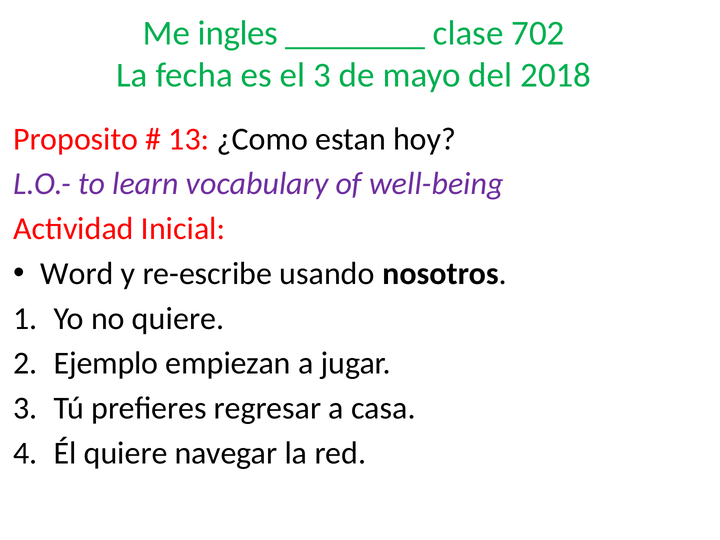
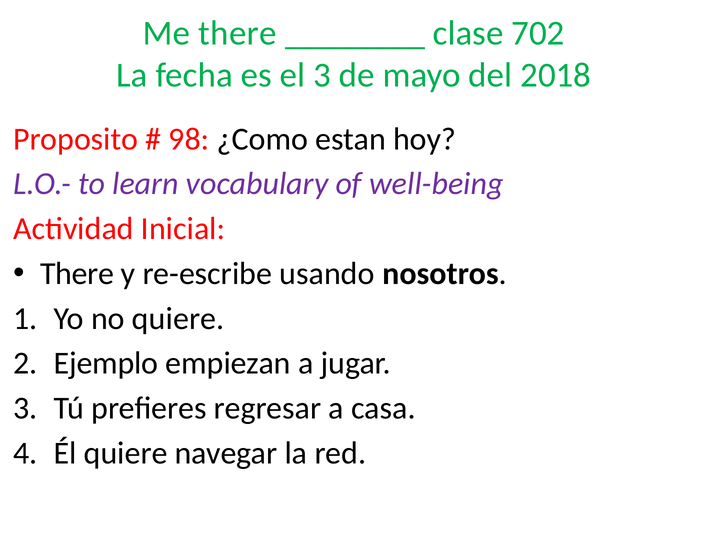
Me ingles: ingles -> there
13: 13 -> 98
Word at (77, 274): Word -> There
